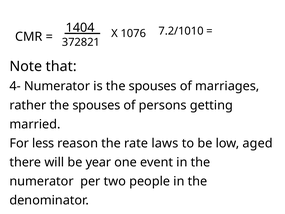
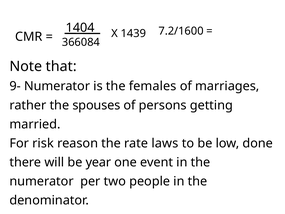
7.2/1010: 7.2/1010 -> 7.2/1600
1076: 1076 -> 1439
372821: 372821 -> 366084
4-: 4- -> 9-
is the spouses: spouses -> females
less: less -> risk
aged: aged -> done
